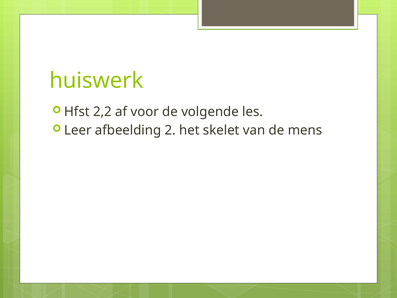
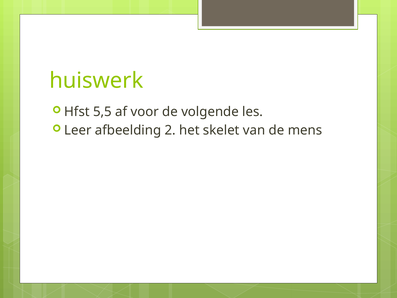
2,2: 2,2 -> 5,5
